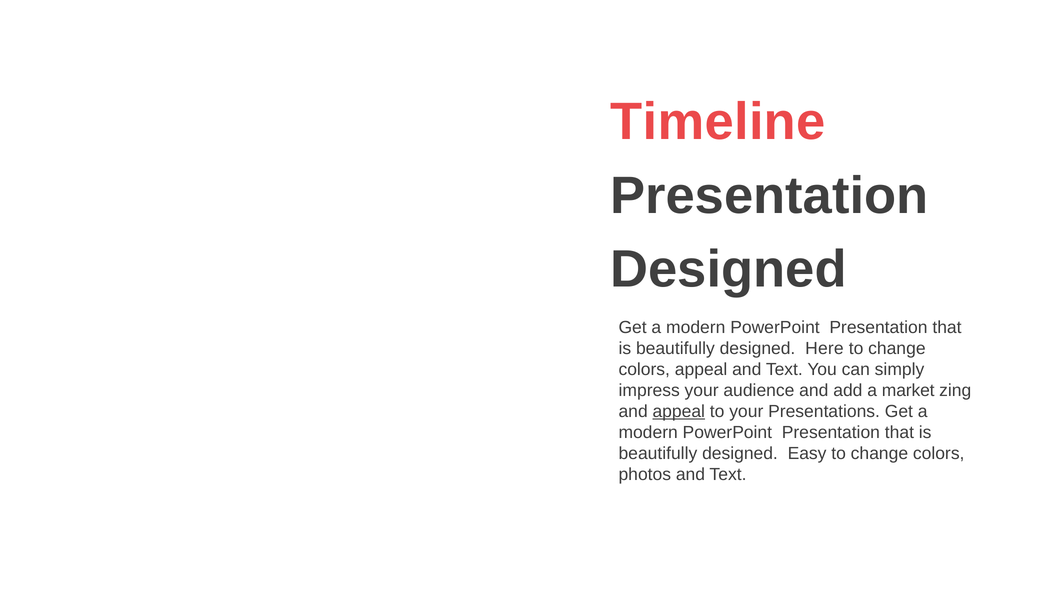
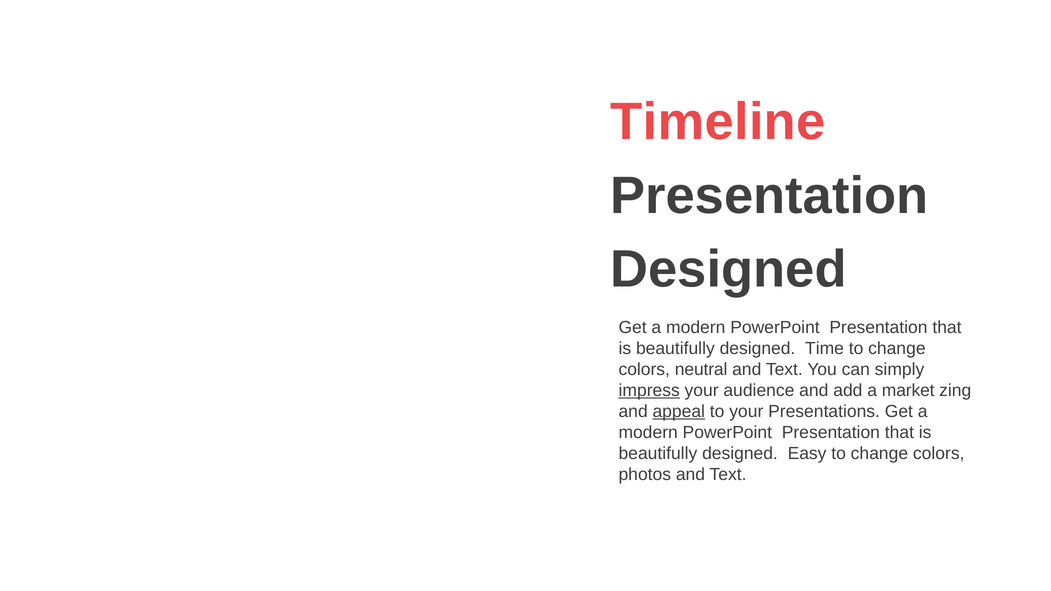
Here: Here -> Time
colors appeal: appeal -> neutral
impress underline: none -> present
